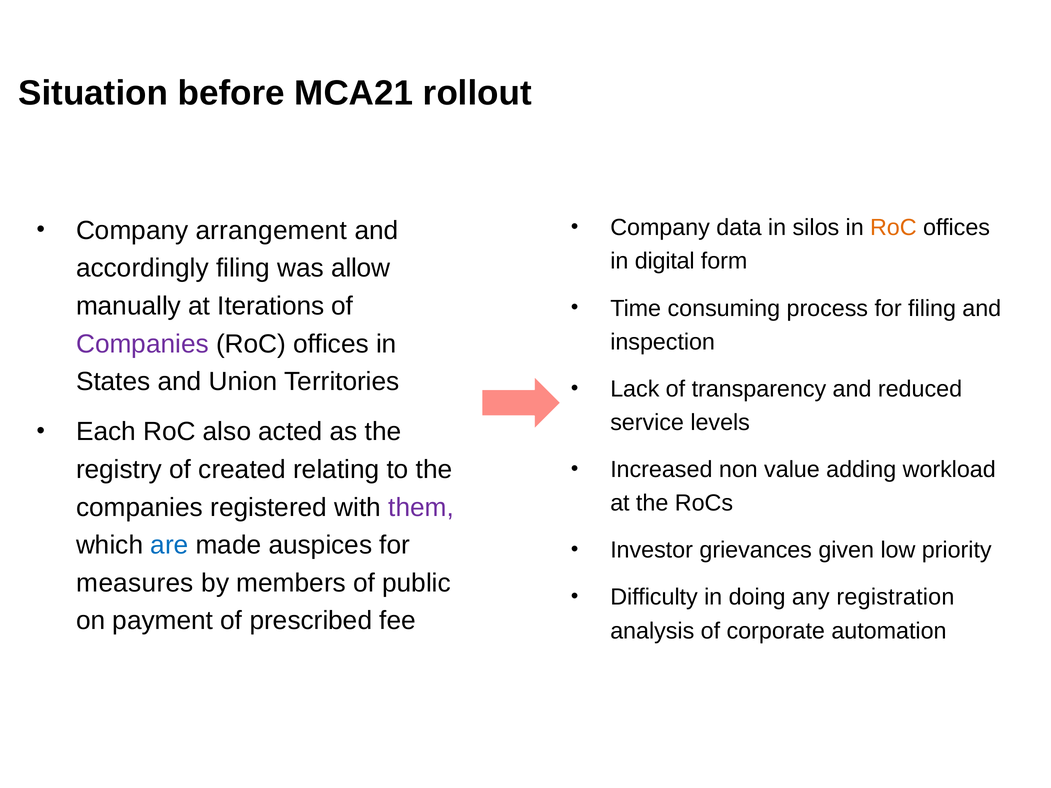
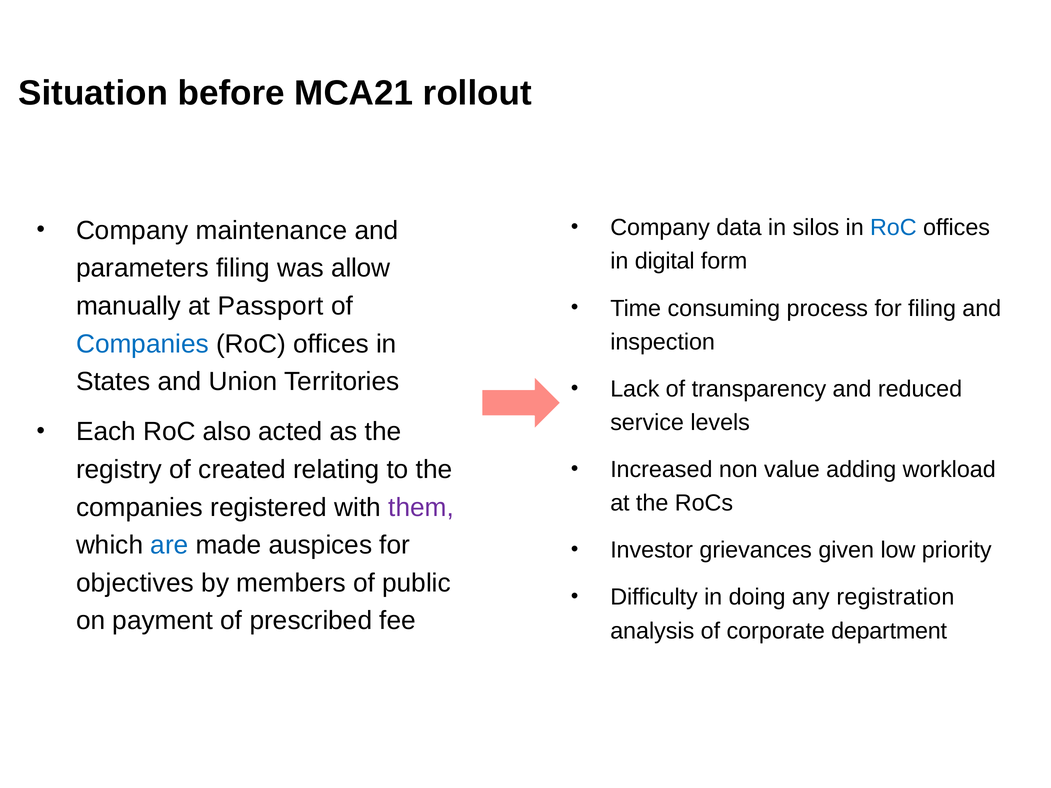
RoC at (893, 228) colour: orange -> blue
arrangement: arrangement -> maintenance
accordingly: accordingly -> parameters
Iterations: Iterations -> Passport
Companies at (142, 344) colour: purple -> blue
measures: measures -> objectives
automation: automation -> department
